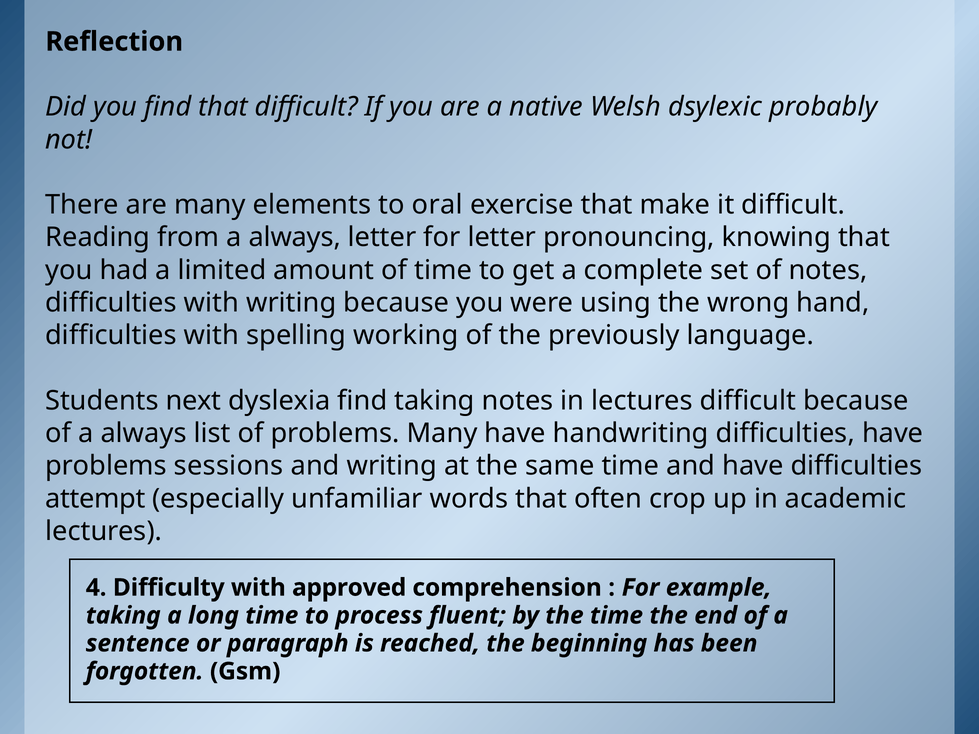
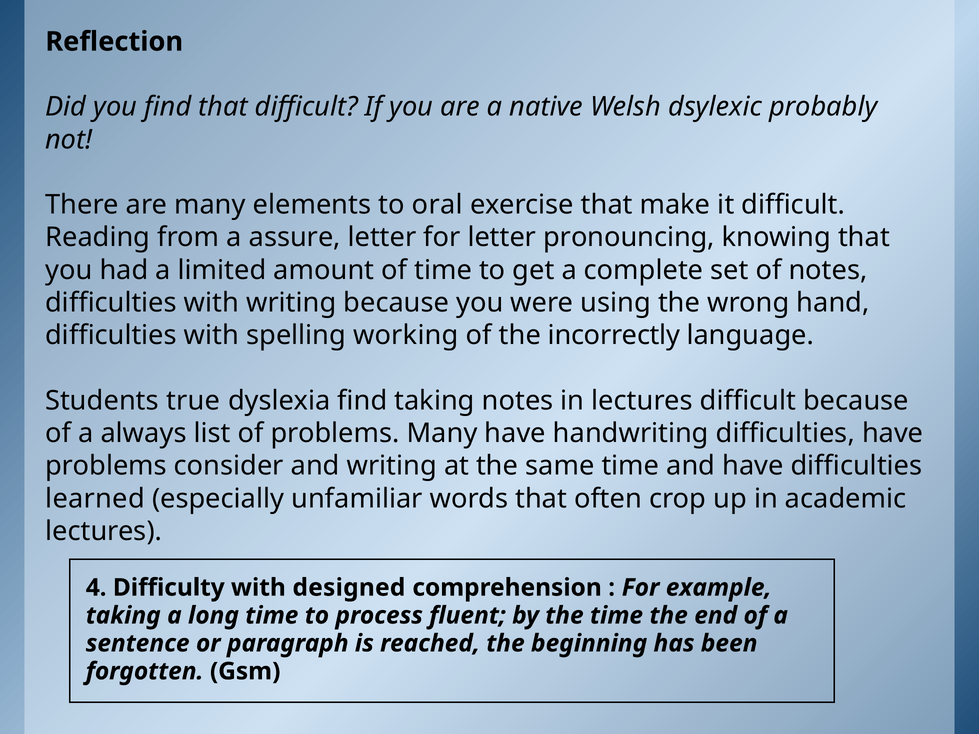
from a always: always -> assure
previously: previously -> incorrectly
next: next -> true
sessions: sessions -> consider
attempt: attempt -> learned
approved: approved -> designed
